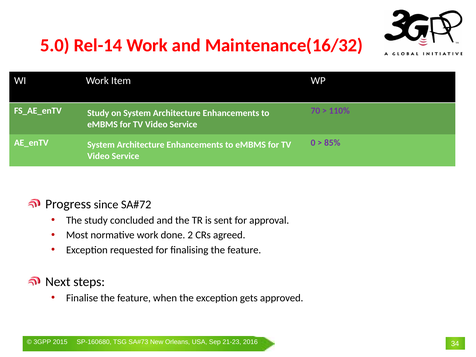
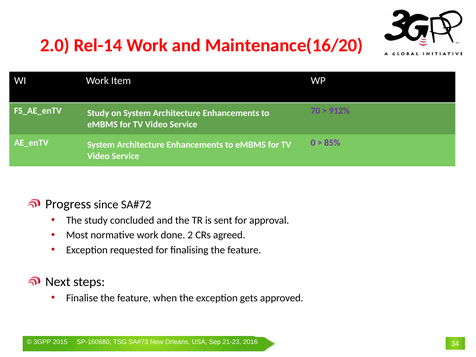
5.0: 5.0 -> 2.0
Maintenance(16/32: Maintenance(16/32 -> Maintenance(16/20
110%: 110% -> 912%
